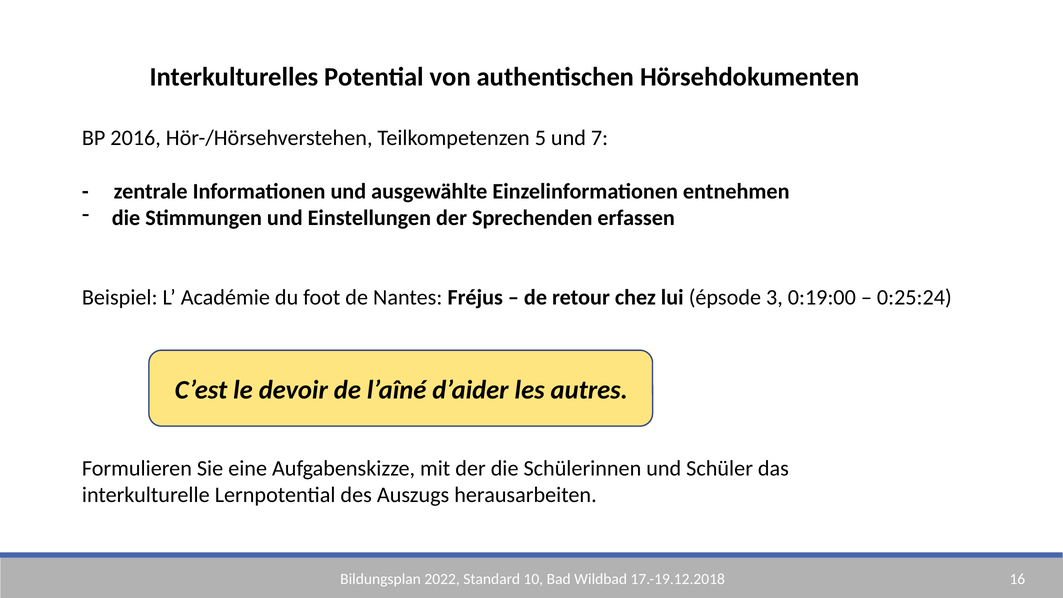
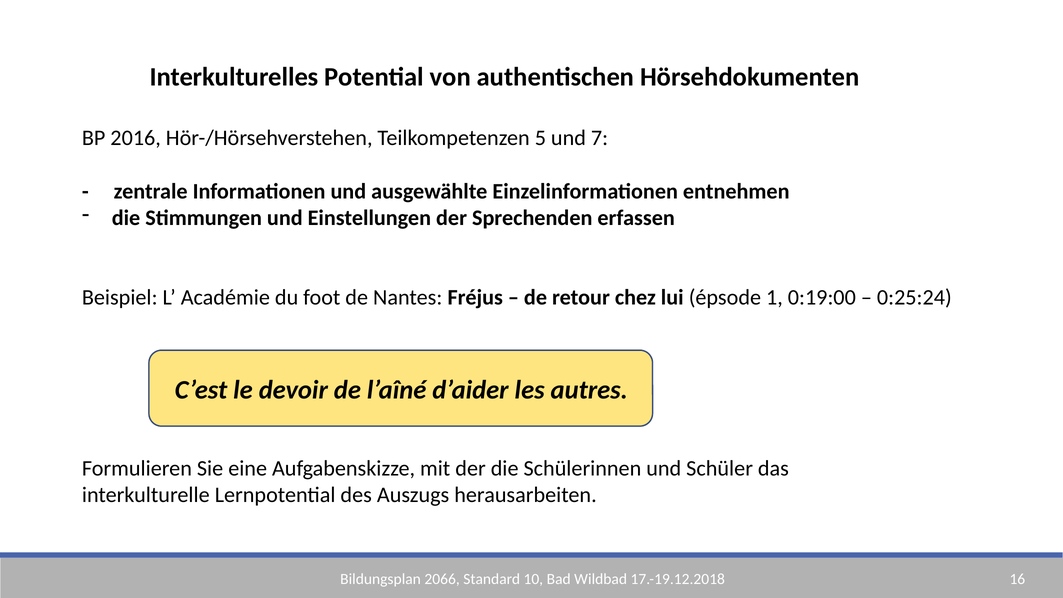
3: 3 -> 1
2022: 2022 -> 2066
